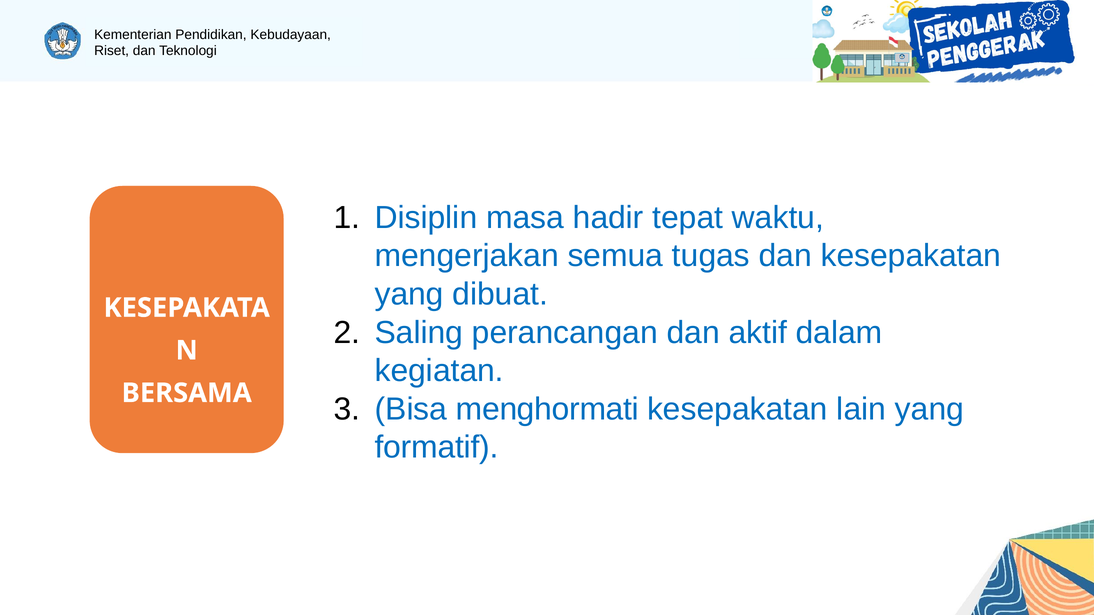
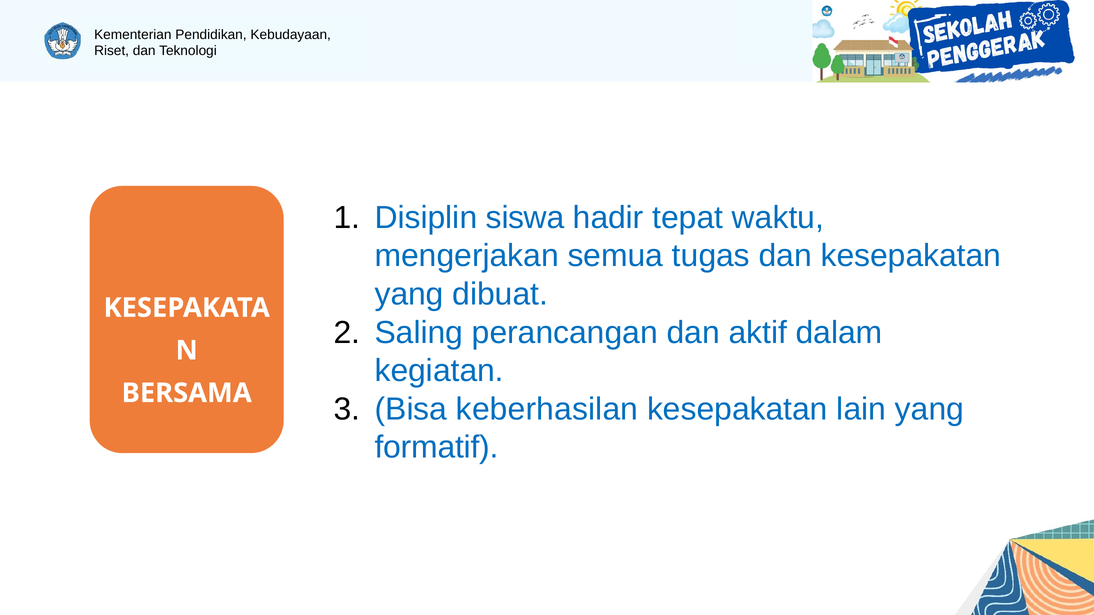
masa: masa -> siswa
menghormati: menghormati -> keberhasilan
